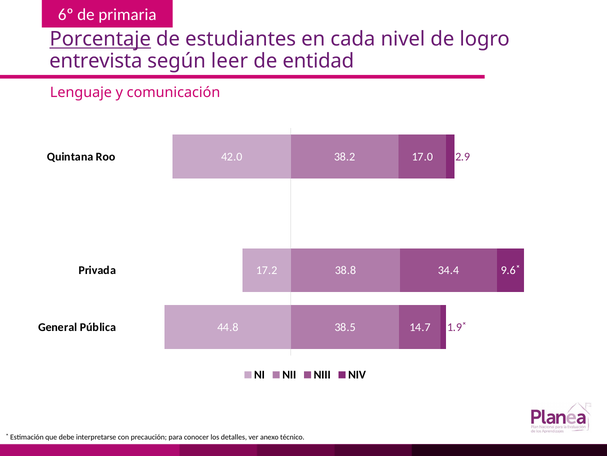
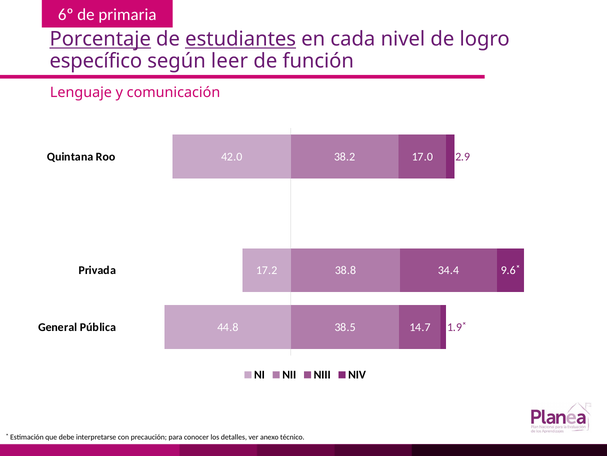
estudiantes underline: none -> present
entrevista: entrevista -> específico
entidad: entidad -> función
